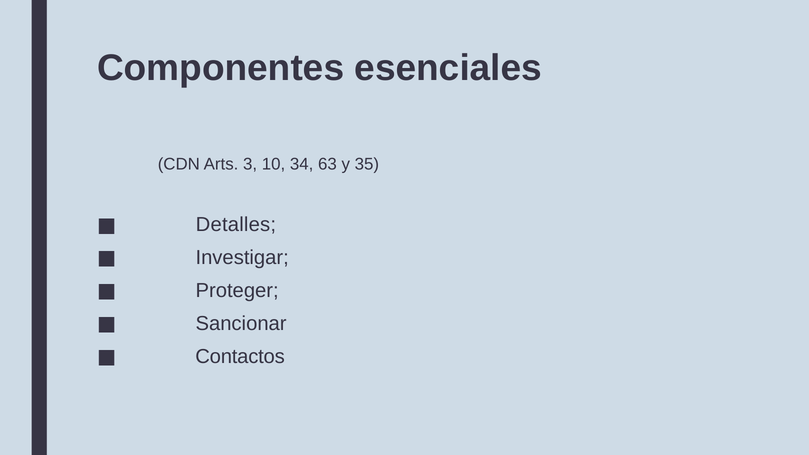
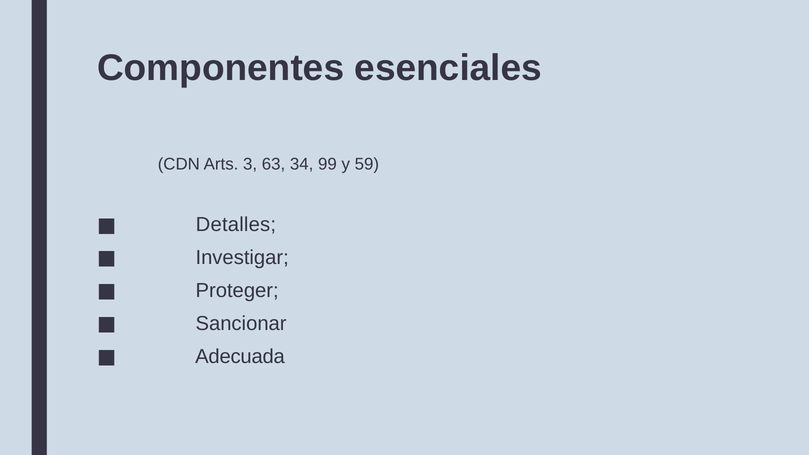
10: 10 -> 63
63: 63 -> 99
35: 35 -> 59
Contactos: Contactos -> Adecuada
